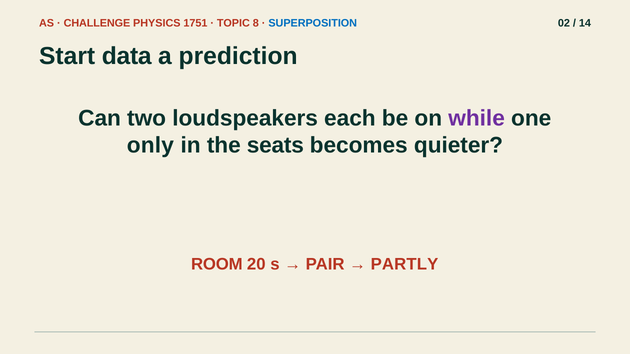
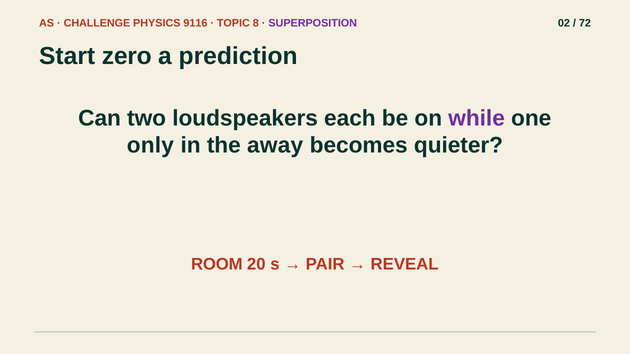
1751: 1751 -> 9116
SUPERPOSITION colour: blue -> purple
14: 14 -> 72
data: data -> zero
seats: seats -> away
PARTLY: PARTLY -> REVEAL
